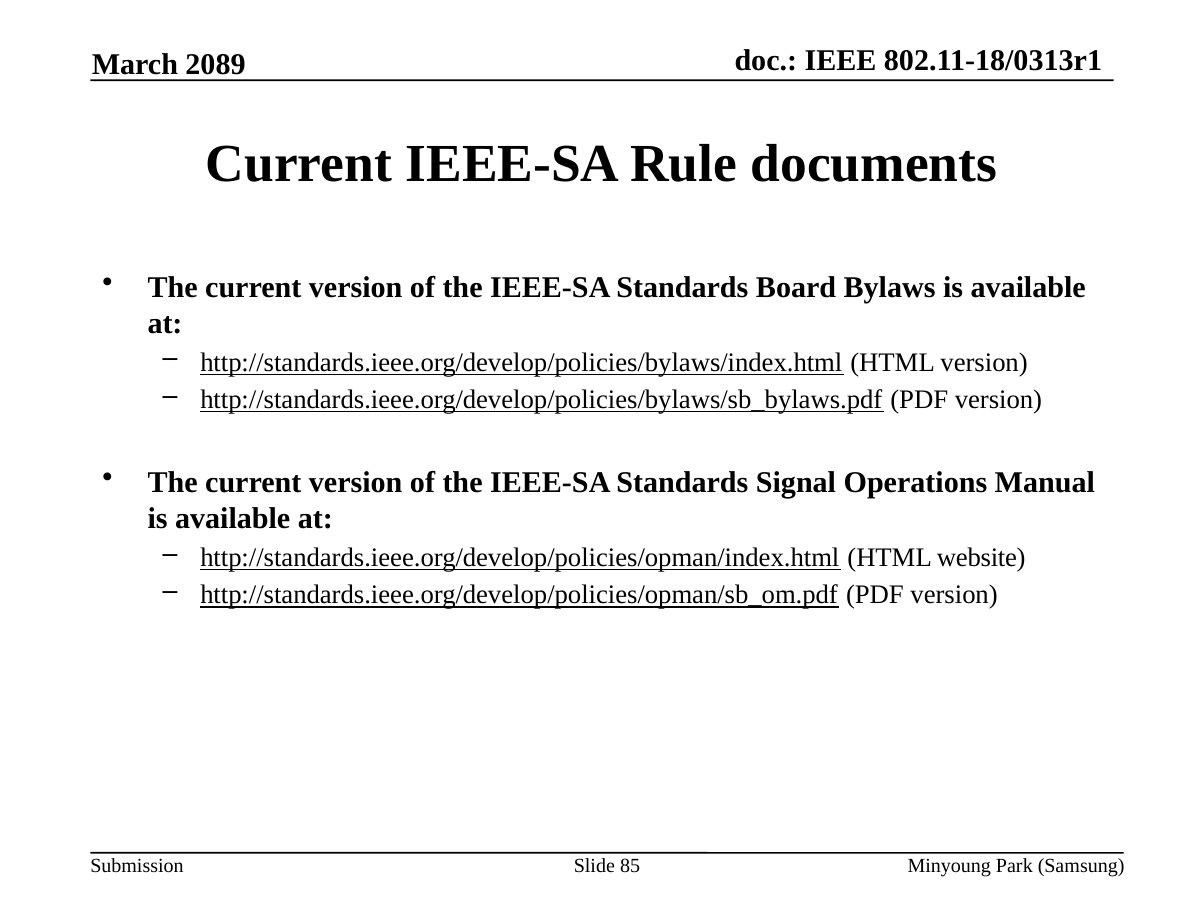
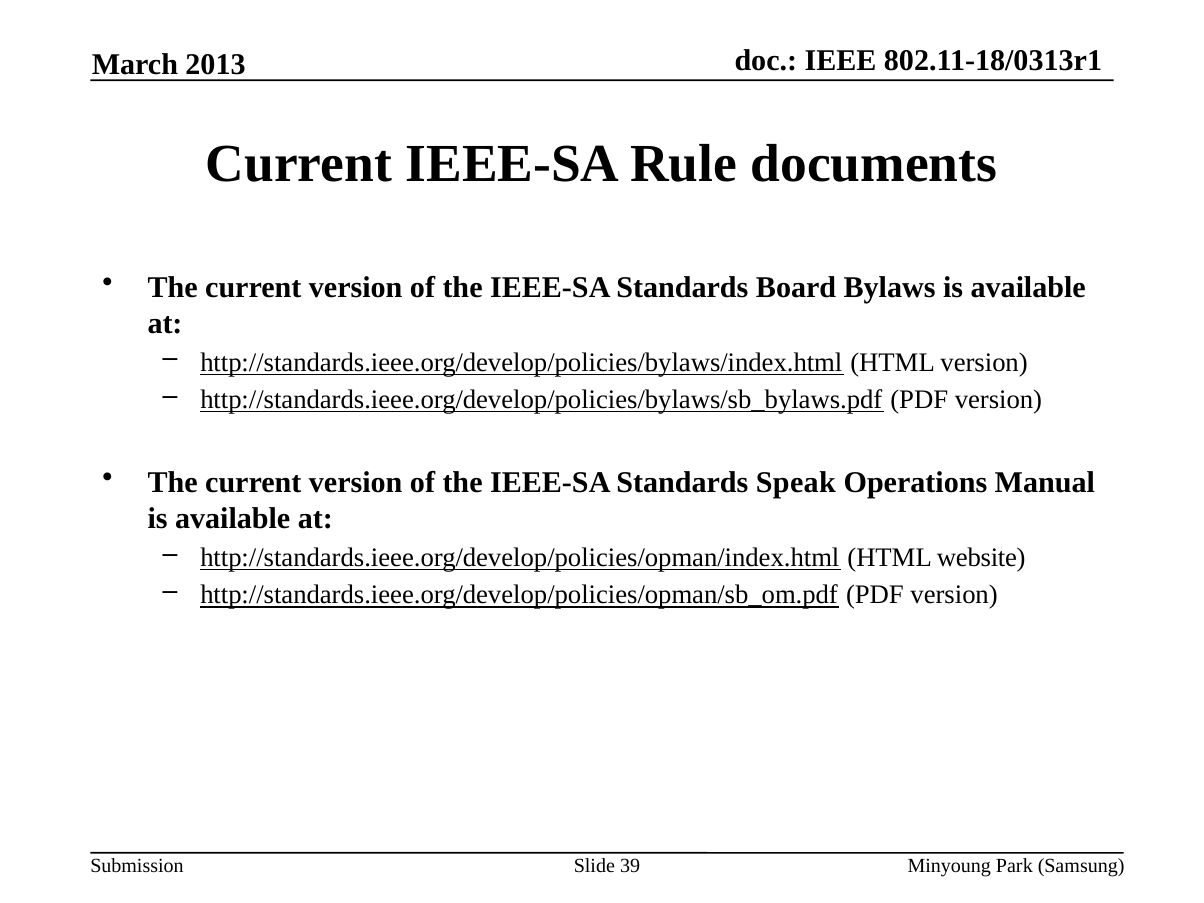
2089: 2089 -> 2013
Signal: Signal -> Speak
85: 85 -> 39
